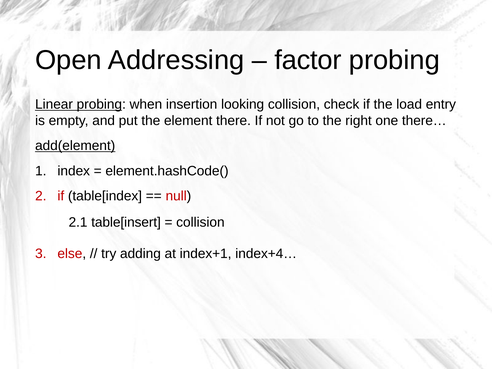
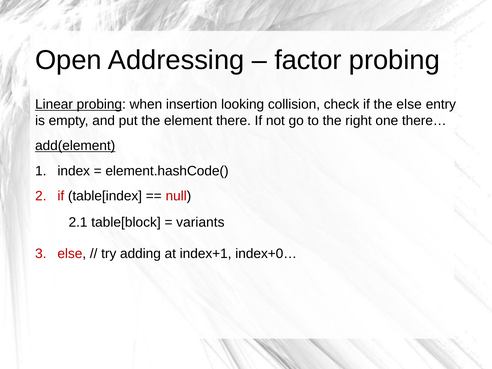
the load: load -> else
table[insert: table[insert -> table[block
collision at (200, 222): collision -> variants
index+4…: index+4… -> index+0…
